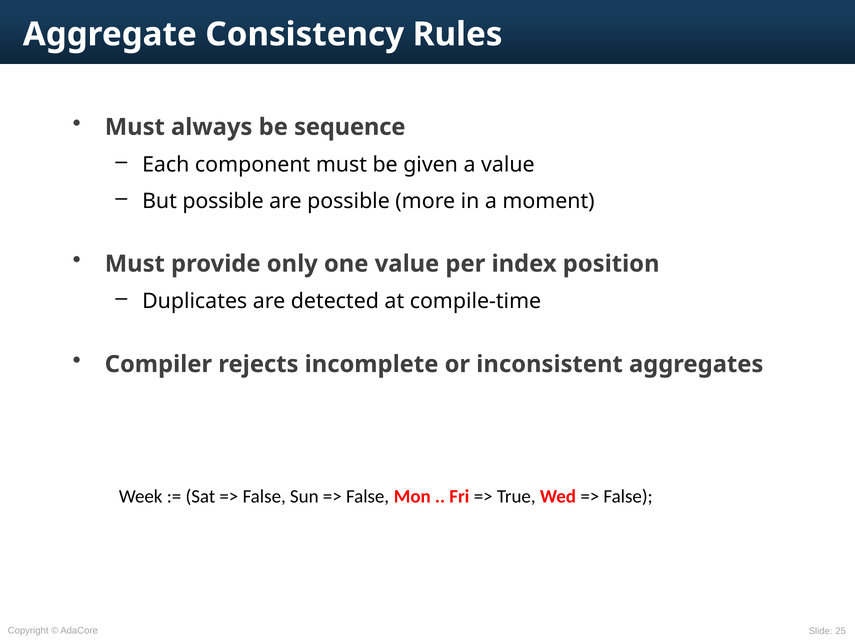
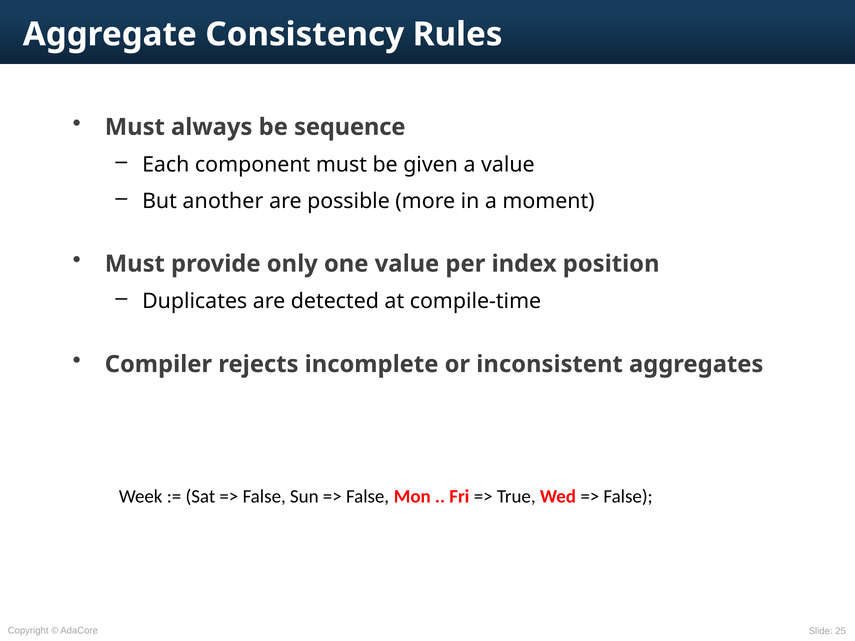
But possible: possible -> another
